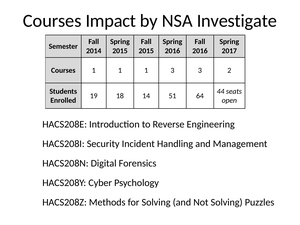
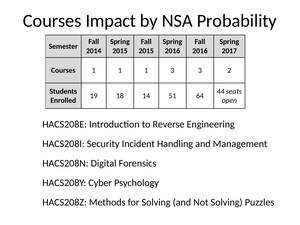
Investigate: Investigate -> Probability
